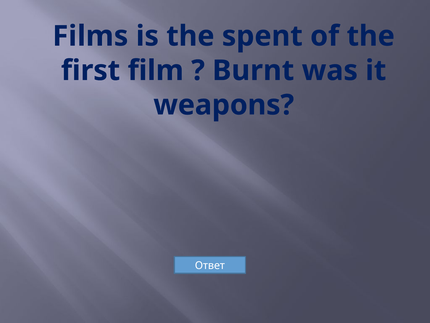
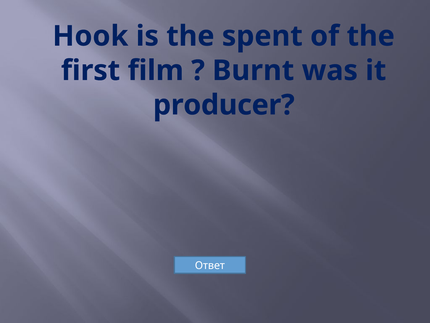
Films: Films -> Hook
weapons: weapons -> producer
